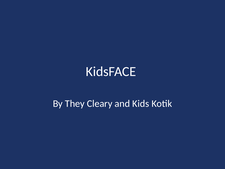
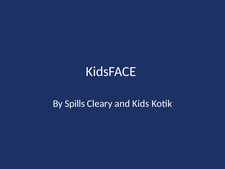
They: They -> Spills
